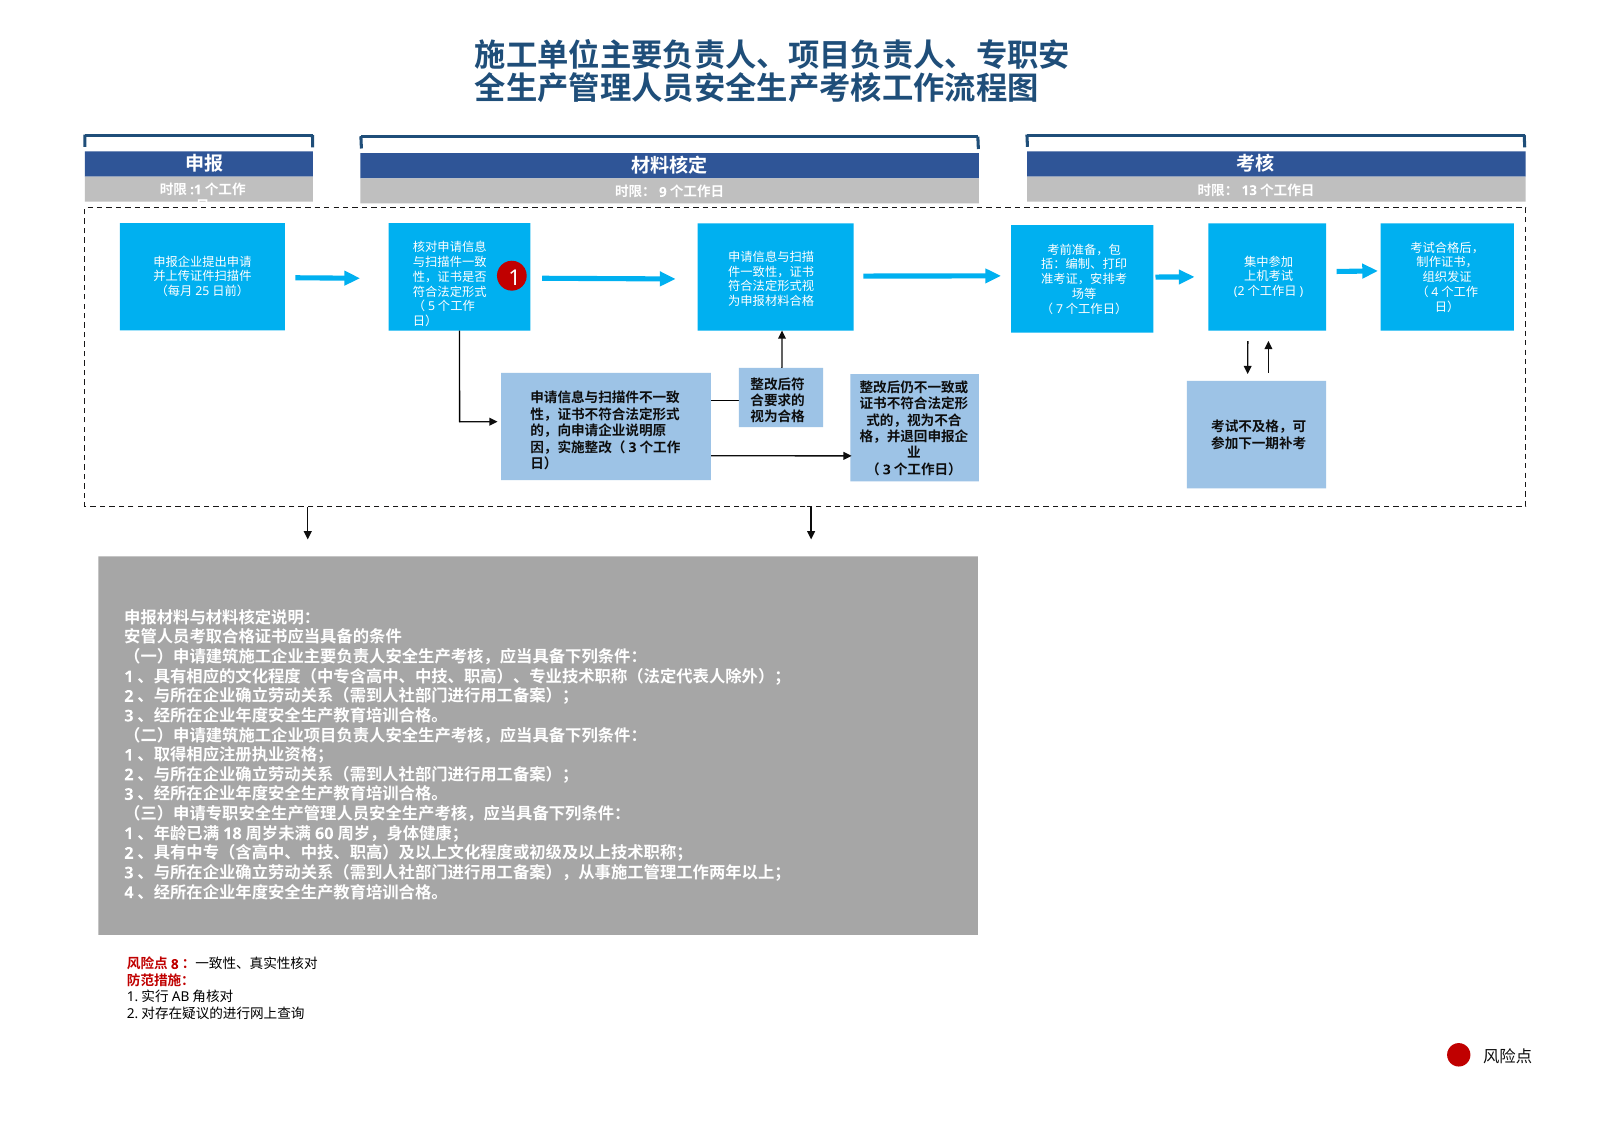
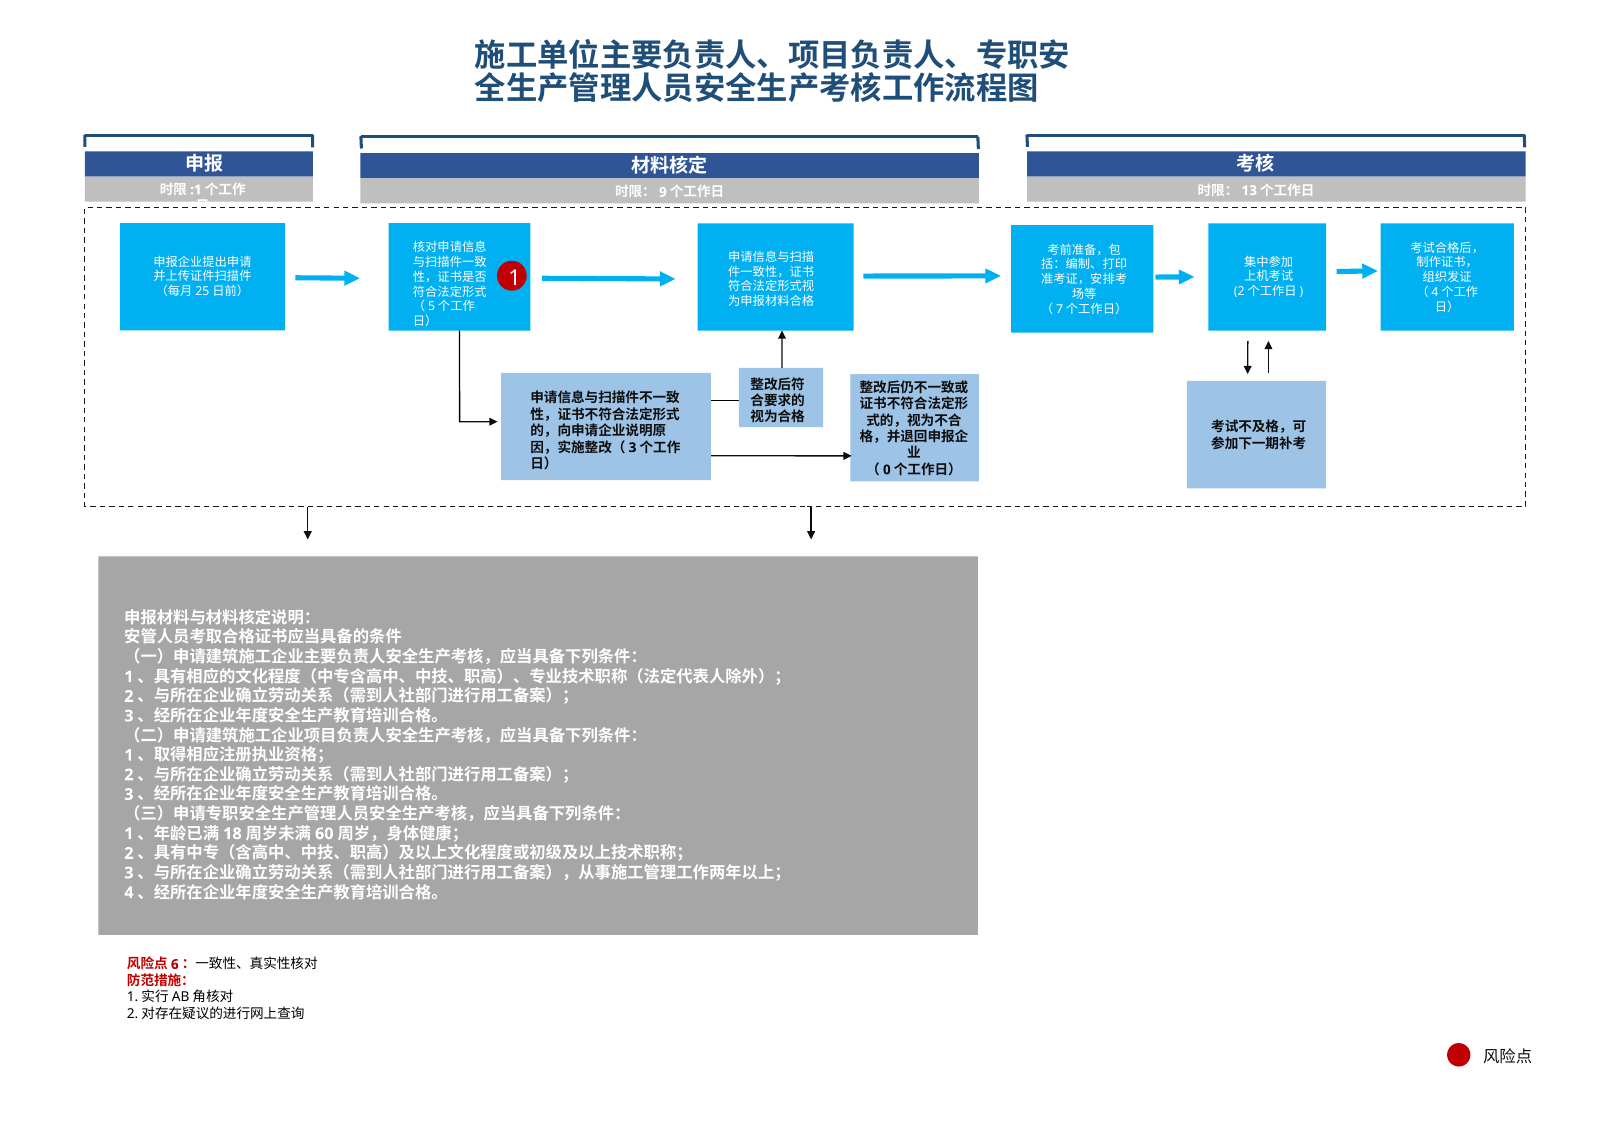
3 at (887, 470): 3 -> 0
8: 8 -> 6
